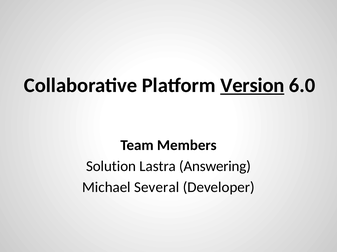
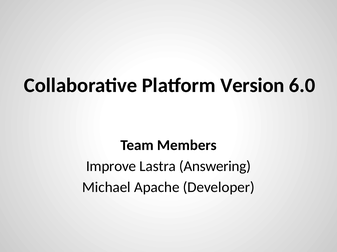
Version underline: present -> none
Solution: Solution -> Improve
Several: Several -> Apache
